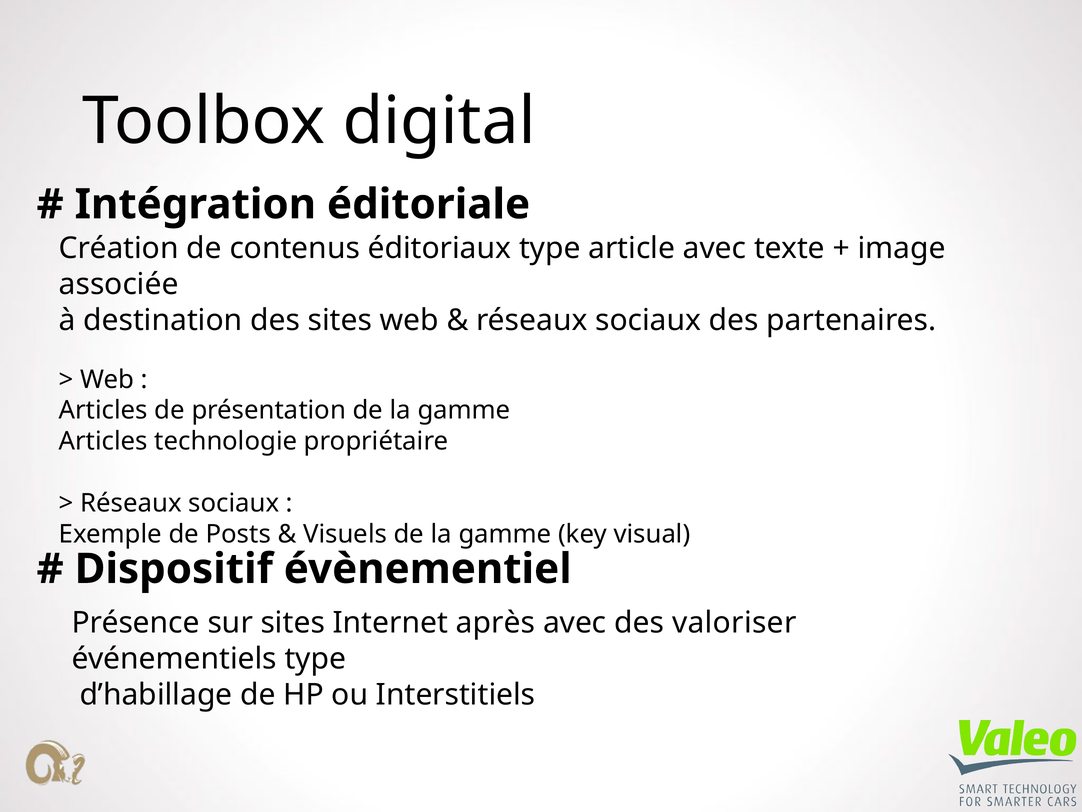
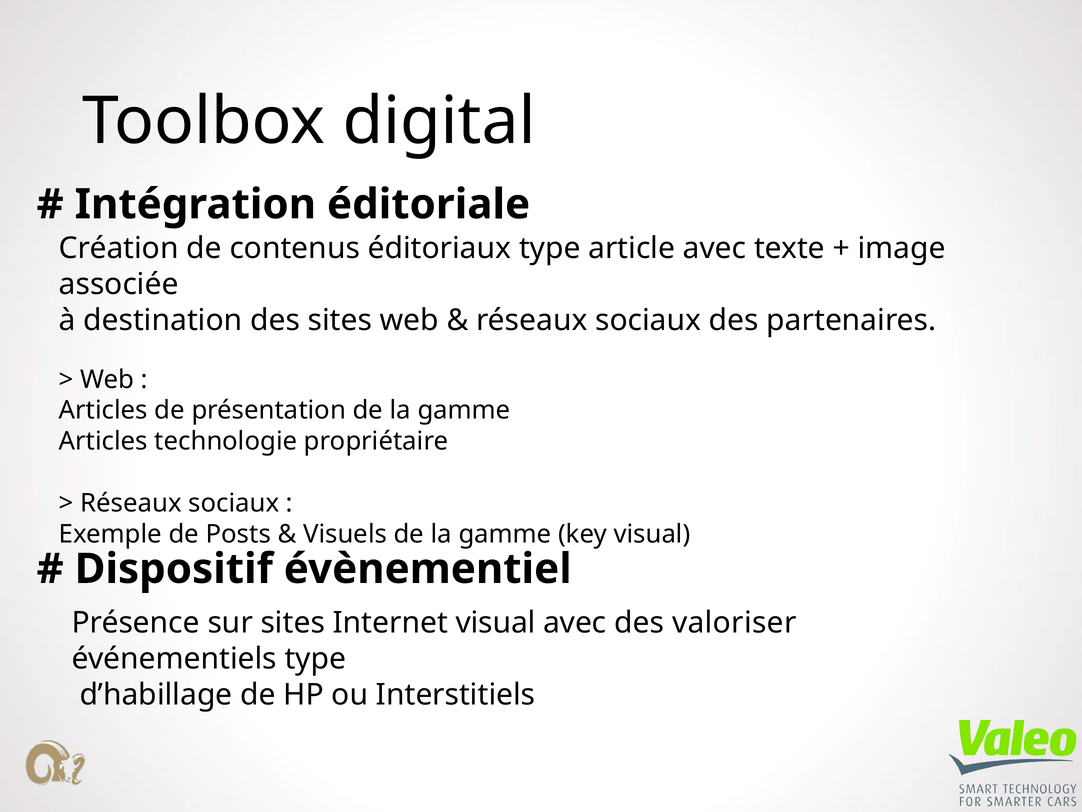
Internet après: après -> visual
